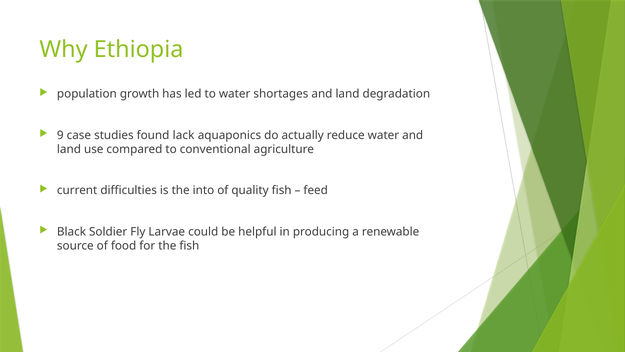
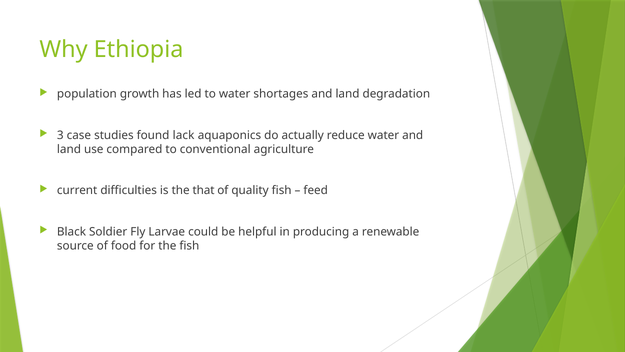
9: 9 -> 3
into: into -> that
